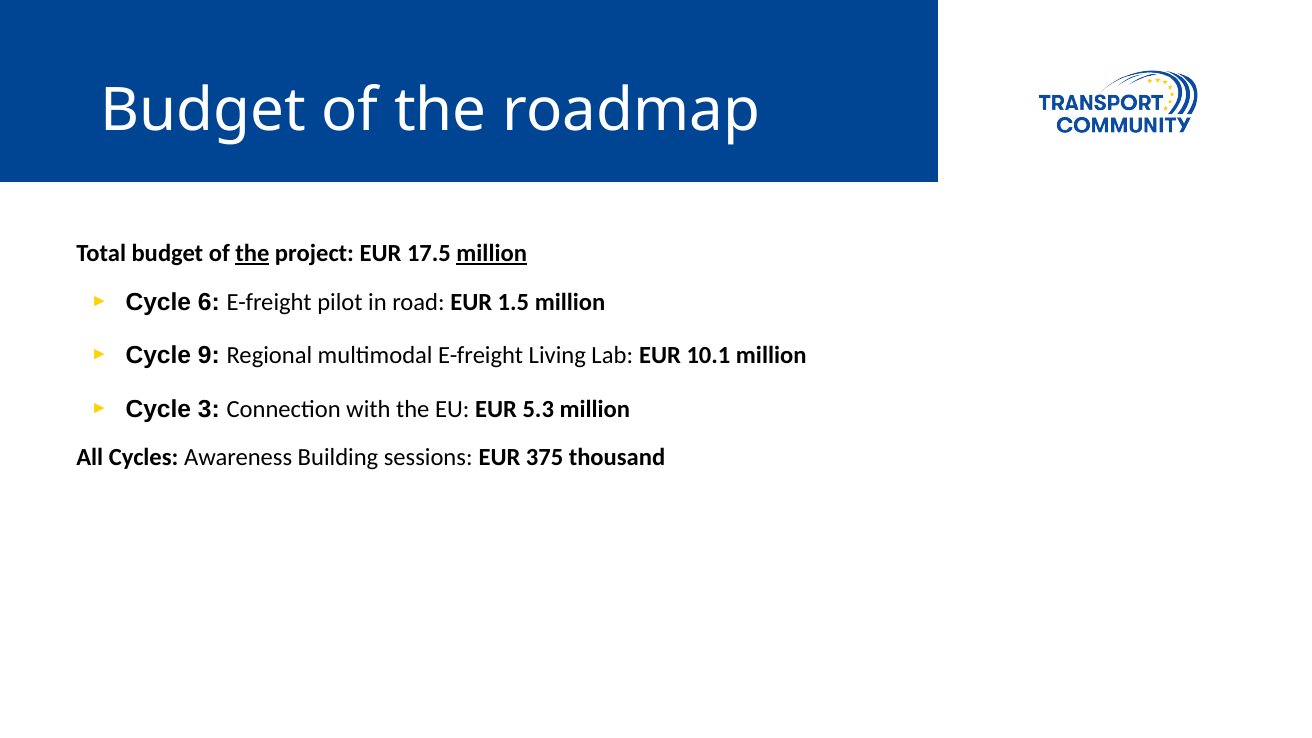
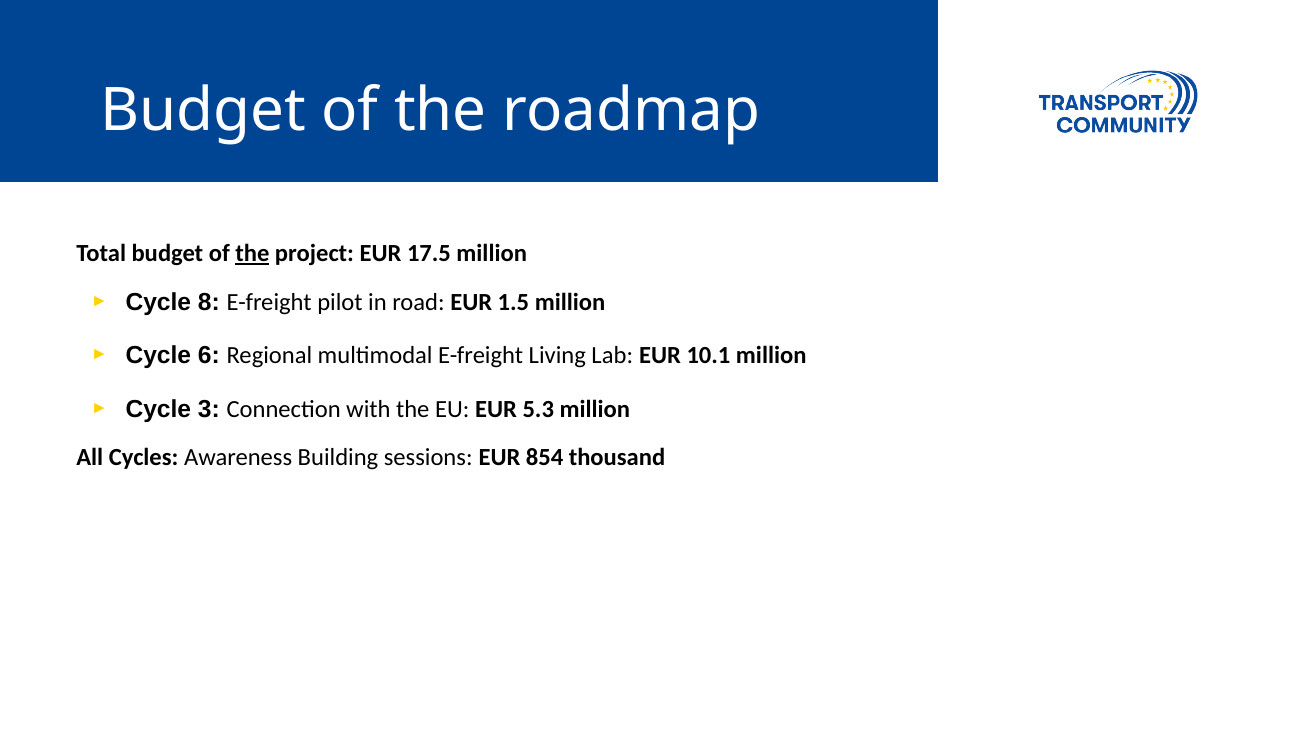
million at (492, 253) underline: present -> none
6: 6 -> 8
9: 9 -> 6
375: 375 -> 854
